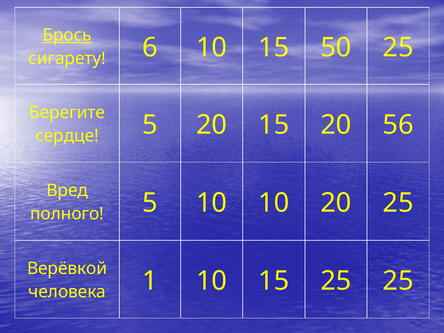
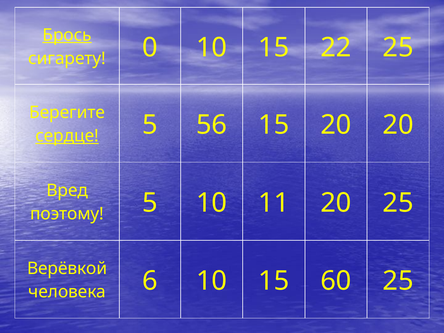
6: 6 -> 0
50: 50 -> 22
сердце underline: none -> present
5 20: 20 -> 56
20 56: 56 -> 20
полного: полного -> поэтому
10 10: 10 -> 11
1: 1 -> 6
15 25: 25 -> 60
